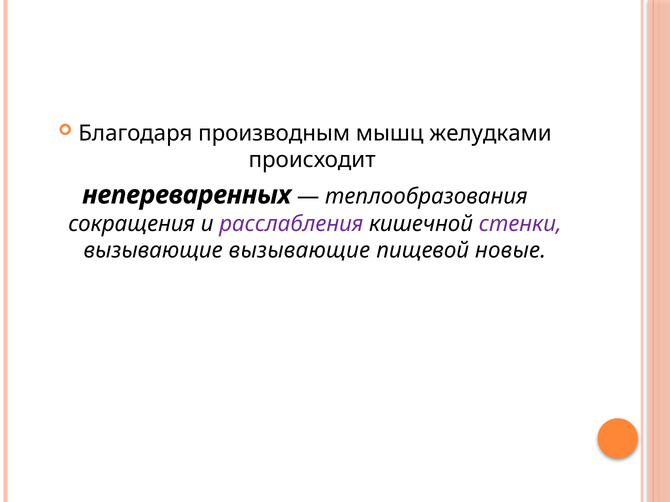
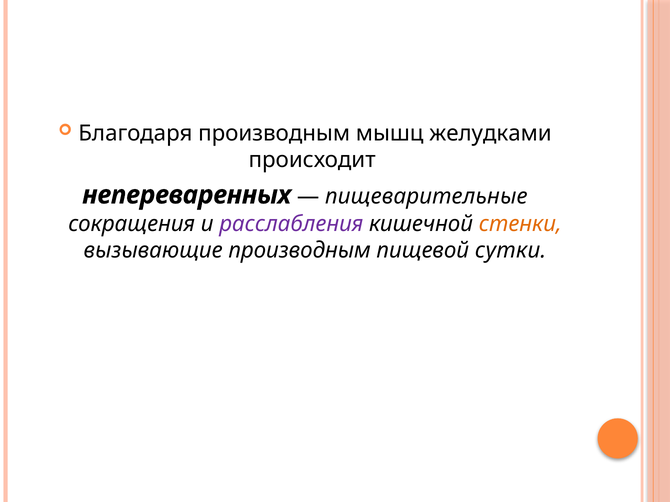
теплообразования: теплообразования -> пищеварительные
стенки colour: purple -> orange
вызывающие вызывающие: вызывающие -> производным
новые: новые -> сутки
